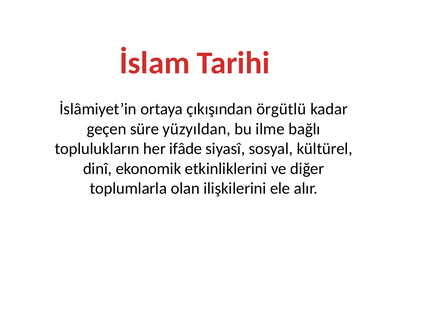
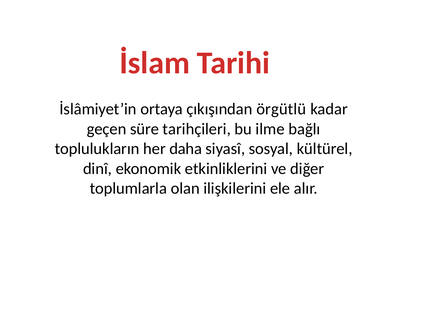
yüzyıldan: yüzyıldan -> tarihçileri
ifâde: ifâde -> daha
